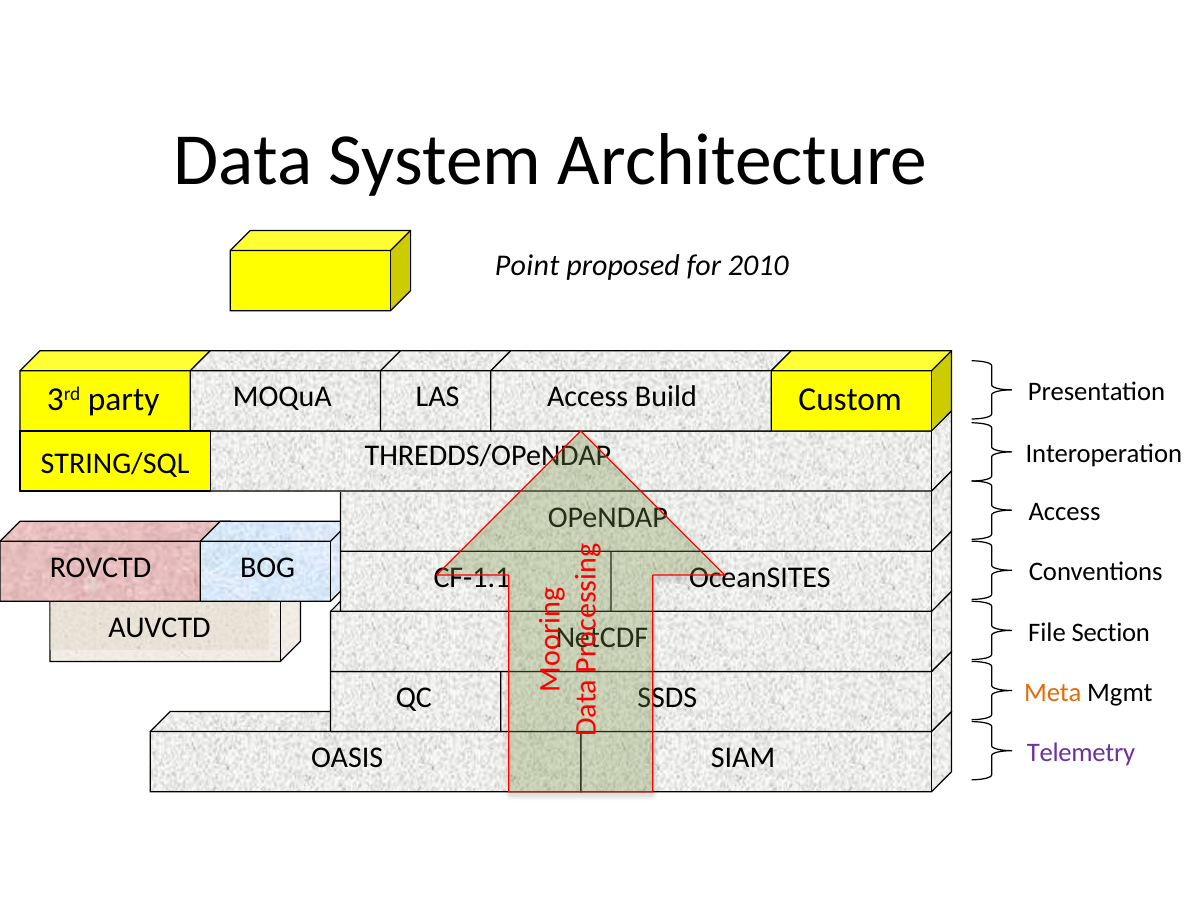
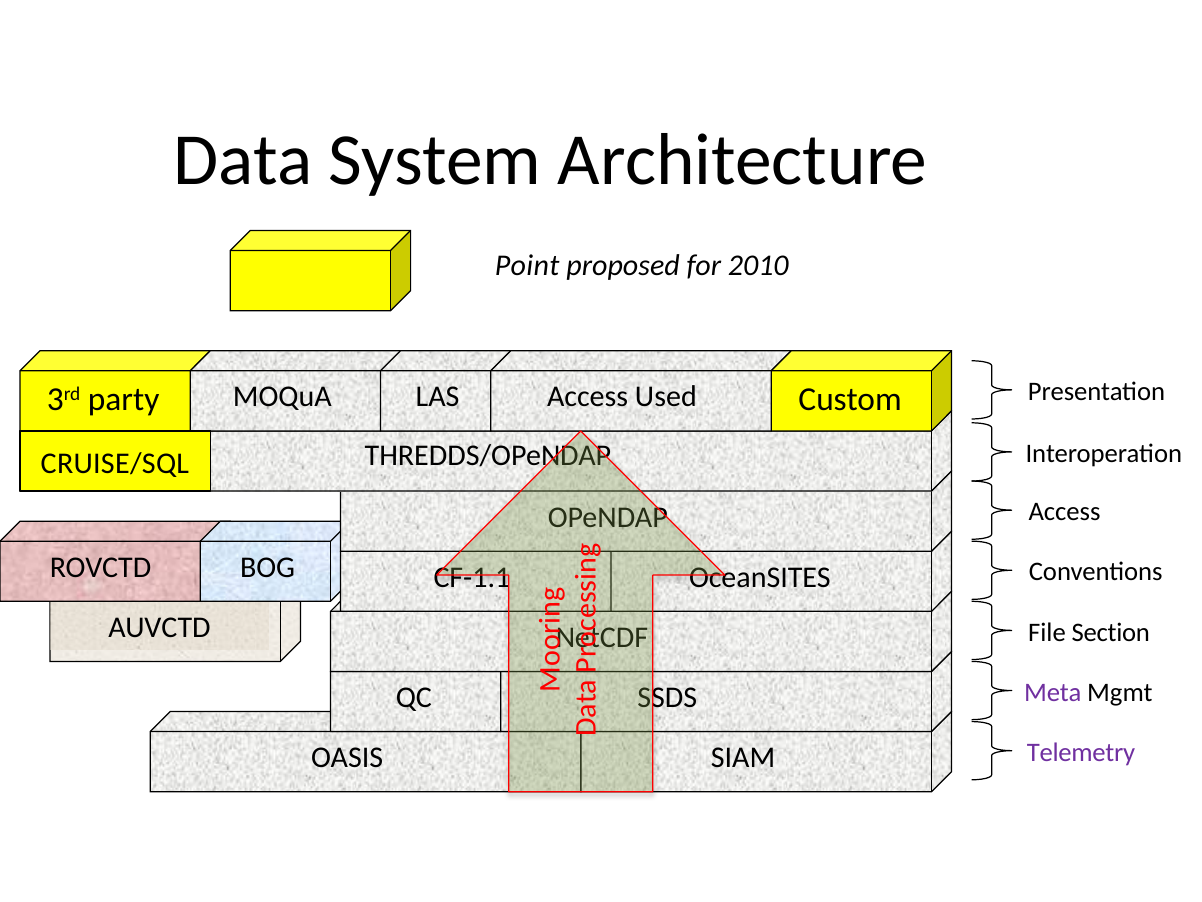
Build: Build -> Used
STRING/SQL: STRING/SQL -> CRUISE/SQL
Meta colour: orange -> purple
